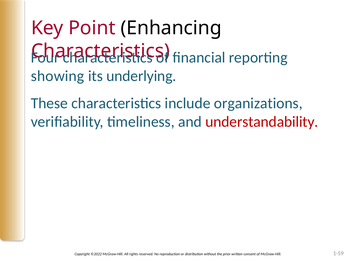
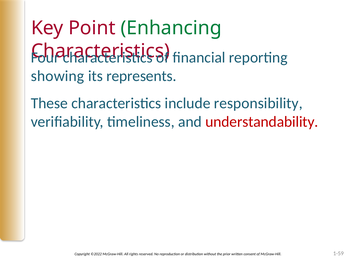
Enhancing colour: black -> green
underlying: underlying -> represents
organizations: organizations -> responsibility
